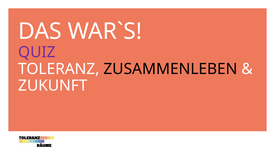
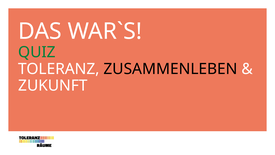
QUIZ colour: purple -> green
